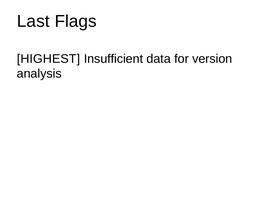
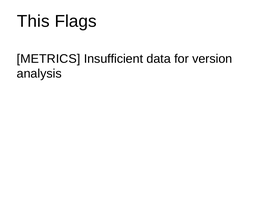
Last: Last -> This
HIGHEST: HIGHEST -> METRICS
